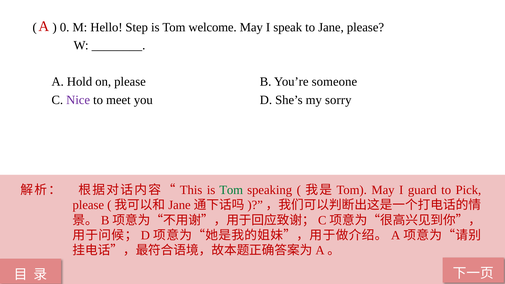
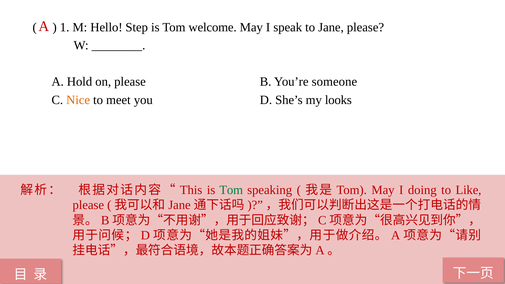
0: 0 -> 1
Nice colour: purple -> orange
sorry: sorry -> looks
guard: guard -> doing
Pick: Pick -> Like
